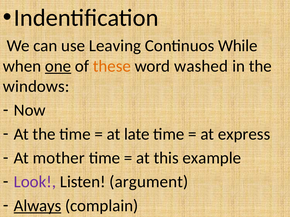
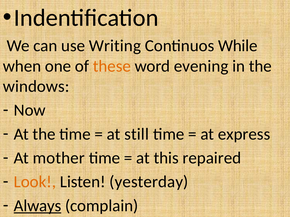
Leaving: Leaving -> Writing
one underline: present -> none
washed: washed -> evening
late: late -> still
example: example -> repaired
Look colour: purple -> orange
argument: argument -> yesterday
